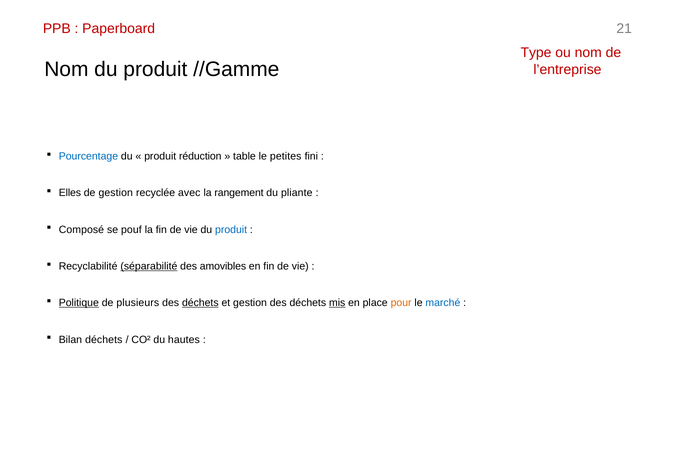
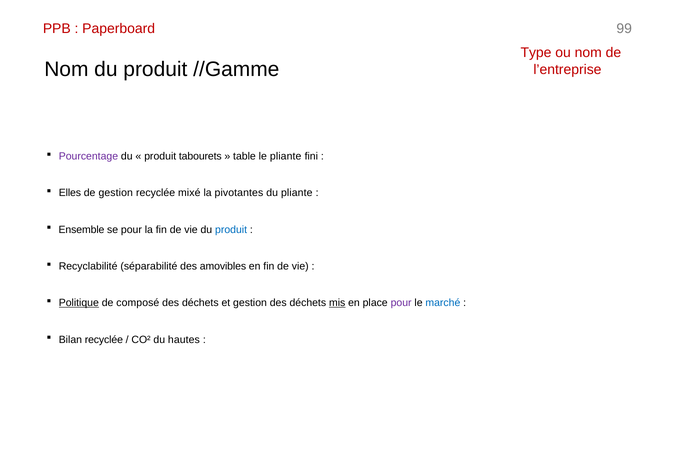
21: 21 -> 99
Pourcentage colour: blue -> purple
réduction: réduction -> tabourets
le petites: petites -> pliante
avec: avec -> mixé
rangement: rangement -> pivotantes
Composé: Composé -> Ensemble
se pouf: pouf -> pour
séparabilité underline: present -> none
plusieurs: plusieurs -> composé
déchets at (200, 303) underline: present -> none
pour at (401, 303) colour: orange -> purple
Bilan déchets: déchets -> recyclée
